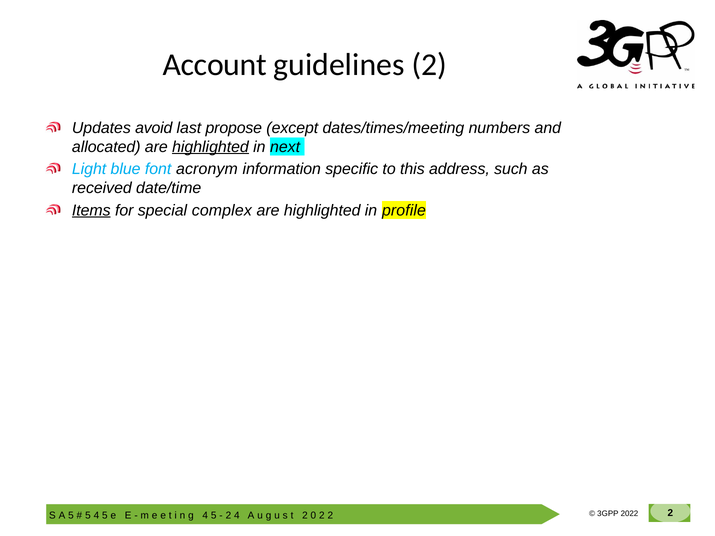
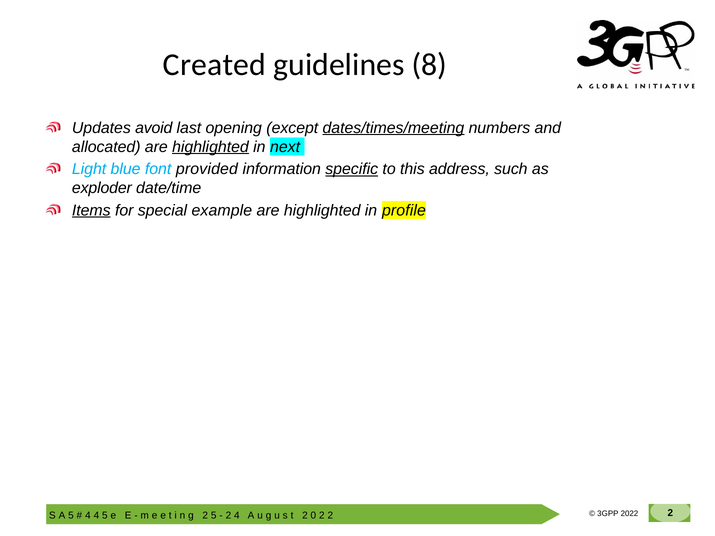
Account: Account -> Created
guidelines 2: 2 -> 8
propose: propose -> opening
dates/times/meeting underline: none -> present
acronym: acronym -> provided
specific underline: none -> present
received: received -> exploder
complex: complex -> example
5 at (88, 516): 5 -> 4
4 at (205, 516): 4 -> 2
